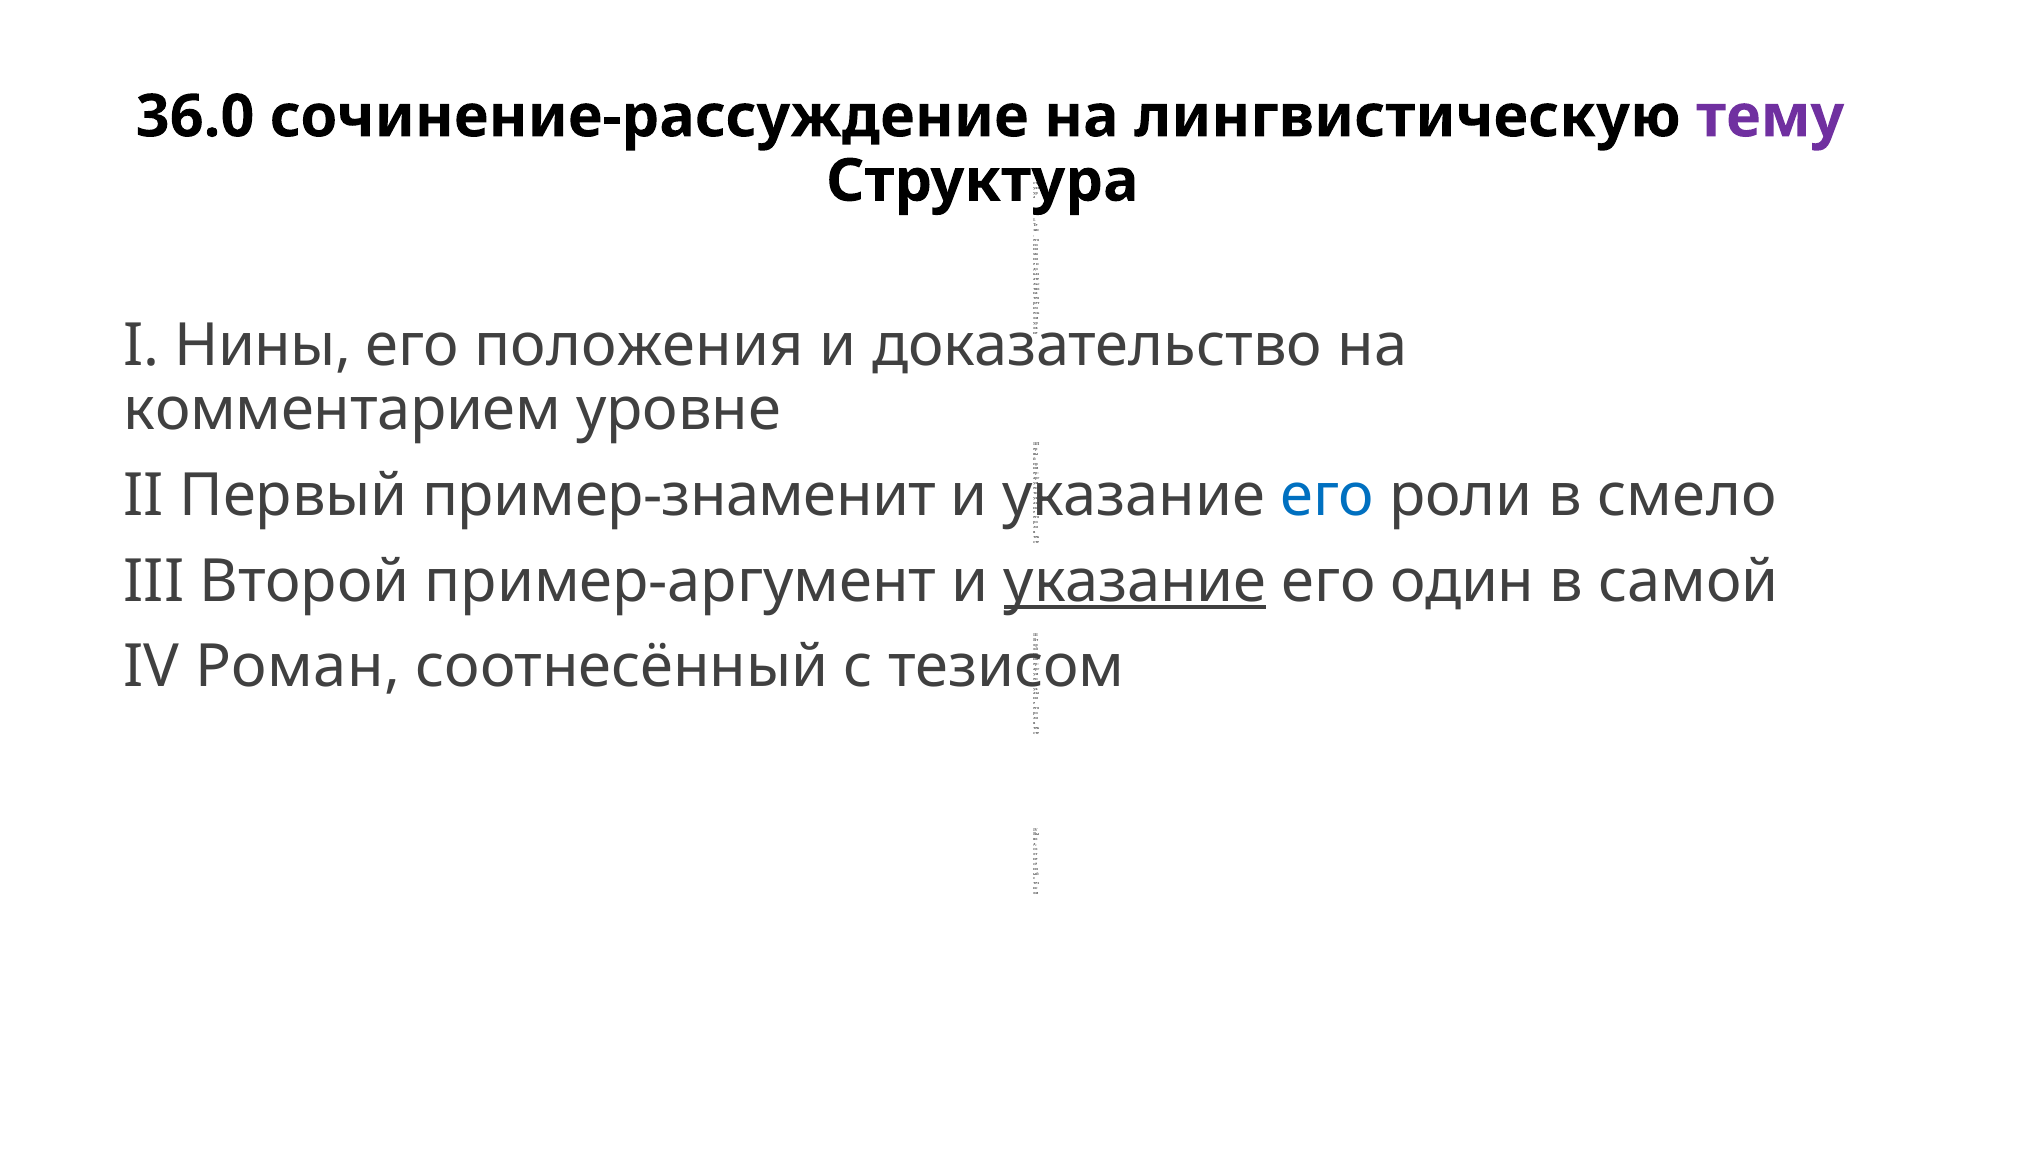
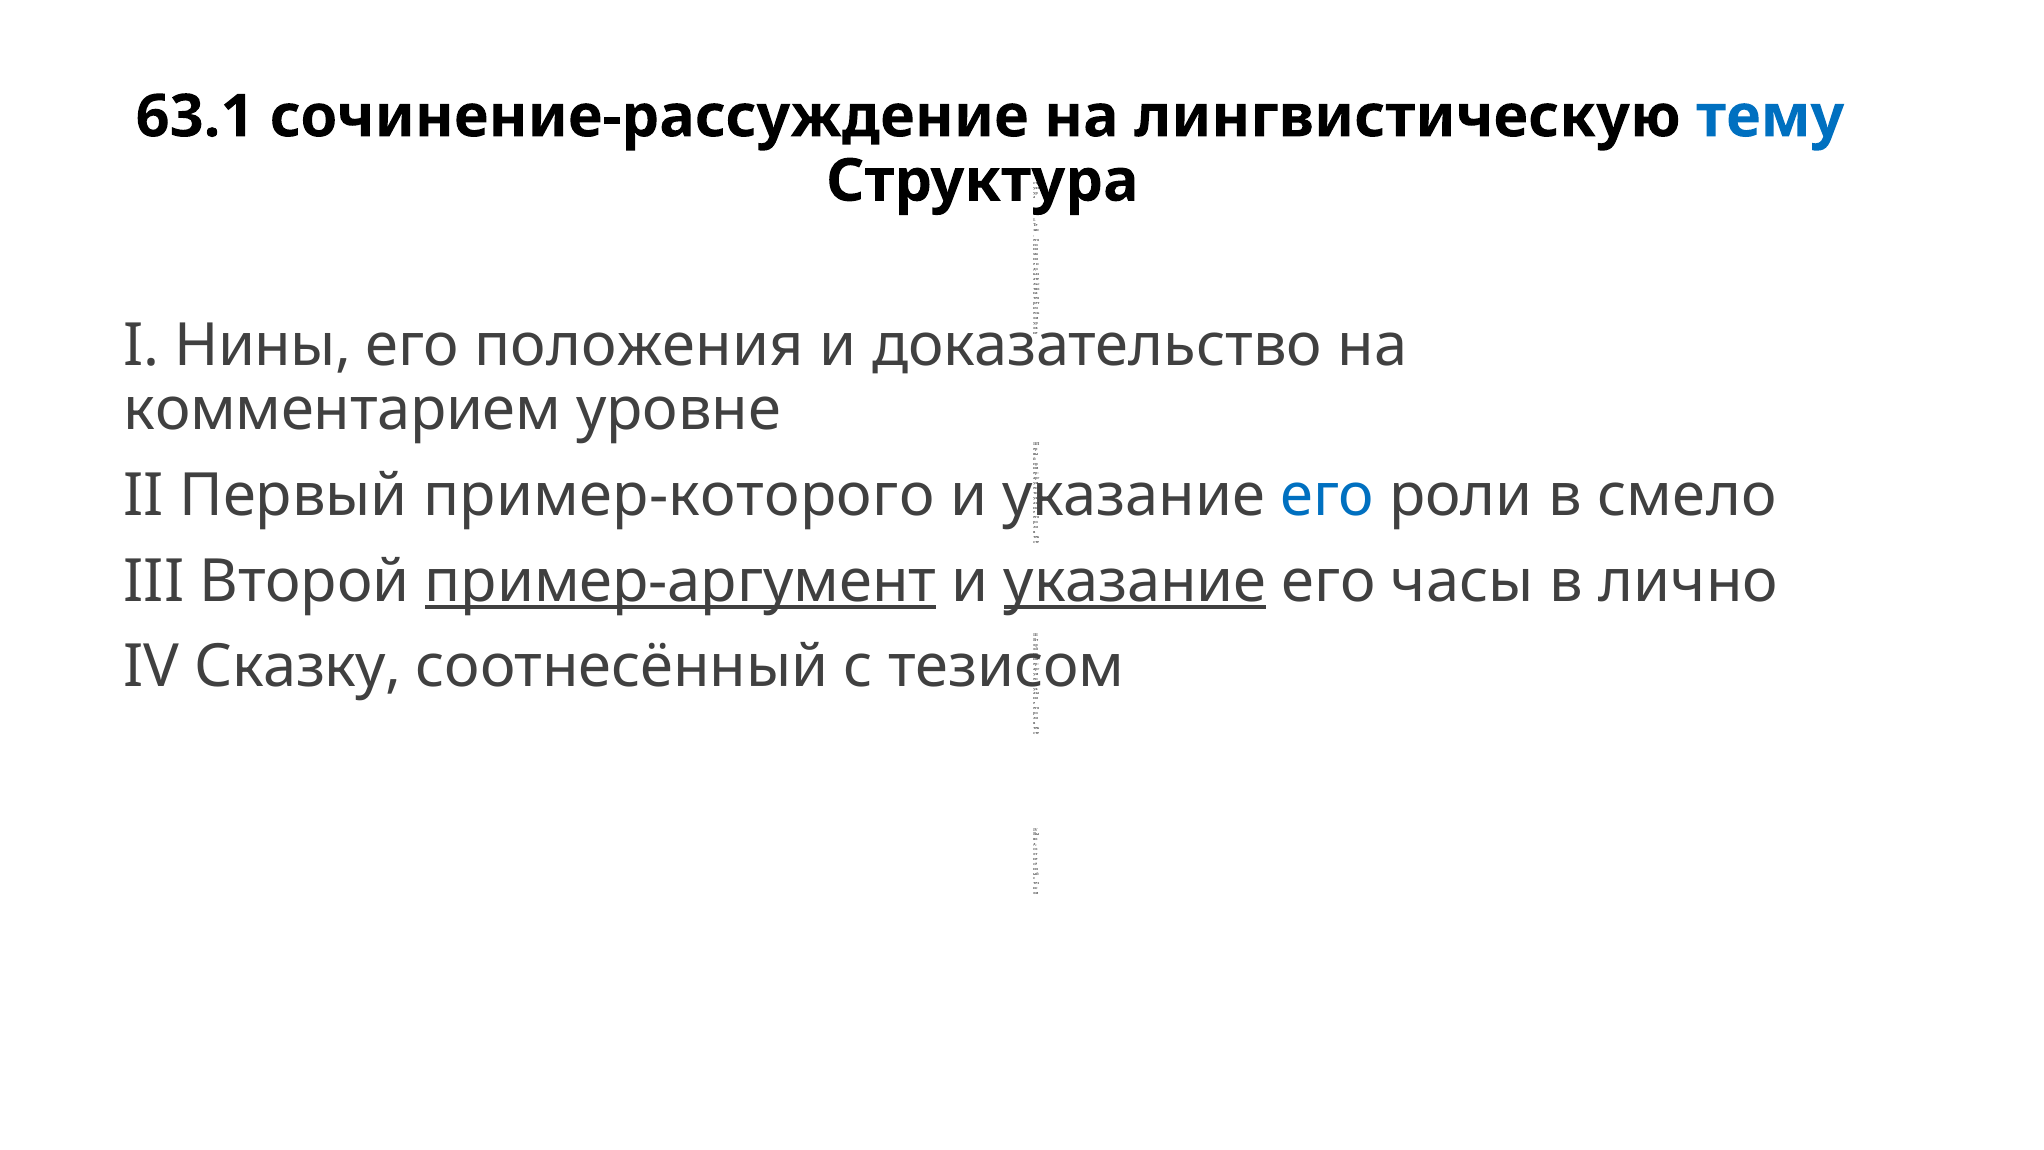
36.0: 36.0 -> 63.1
тему colour: purple -> blue
пример-знаменит: пример-знаменит -> пример-которого
пример-аргумент underline: none -> present
один: один -> часы
самой: самой -> лично
Роман: Роман -> Сказку
